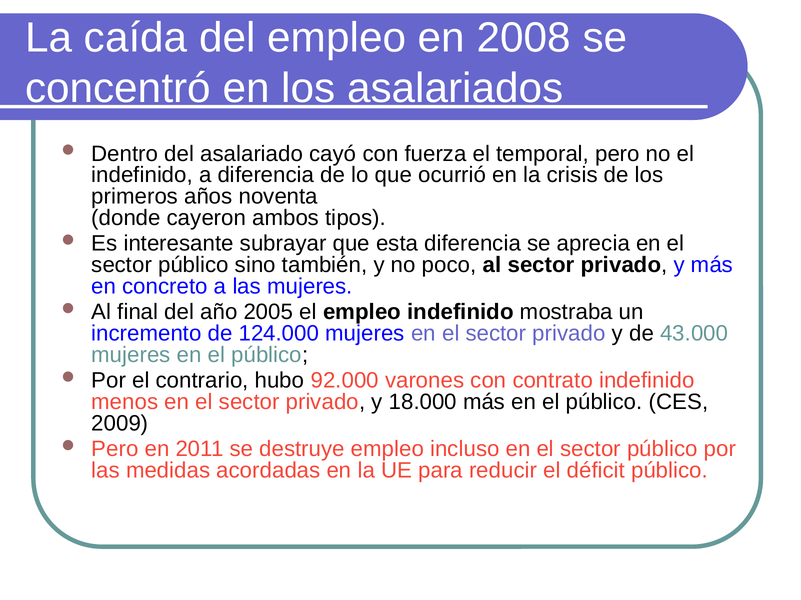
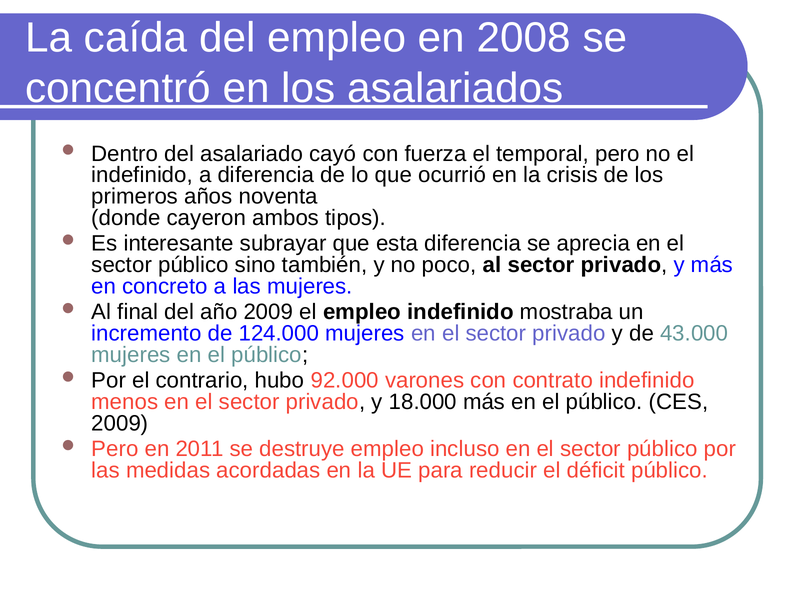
año 2005: 2005 -> 2009
